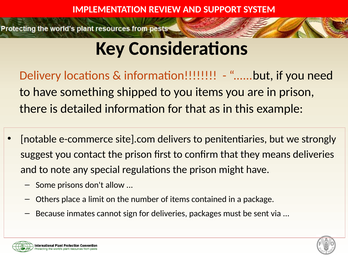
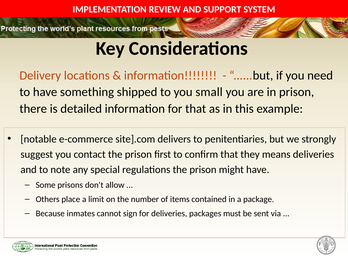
you items: items -> small
